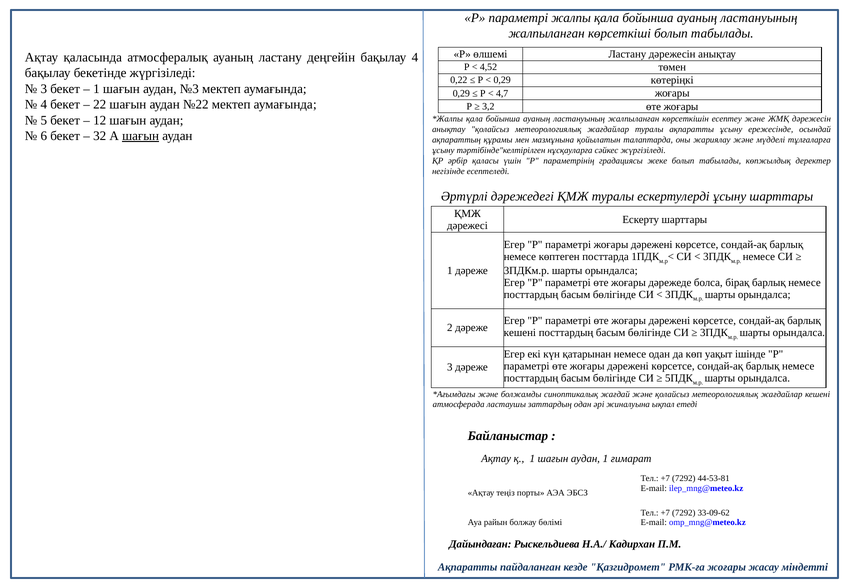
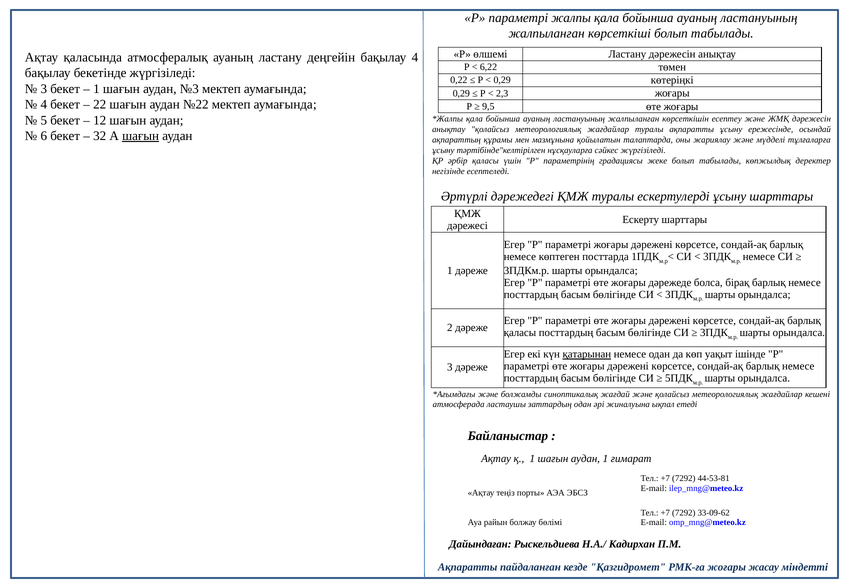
4,52: 4,52 -> 6,22
4,7: 4,7 -> 2,3
3,2: 3,2 -> 9,5
кешені at (520, 333): кешені -> қаласы
қатарынан underline: none -> present
